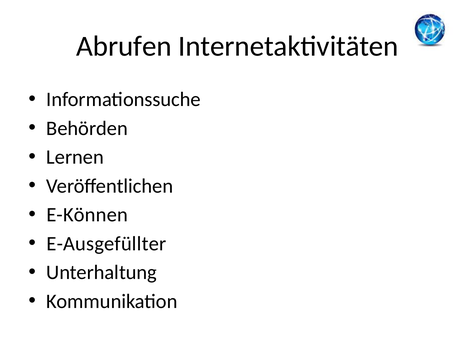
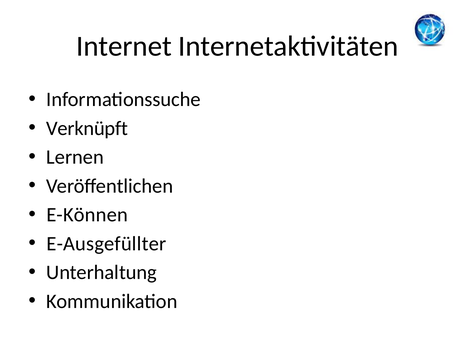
Abrufen: Abrufen -> Internet
Behörden: Behörden -> Verknüpft
